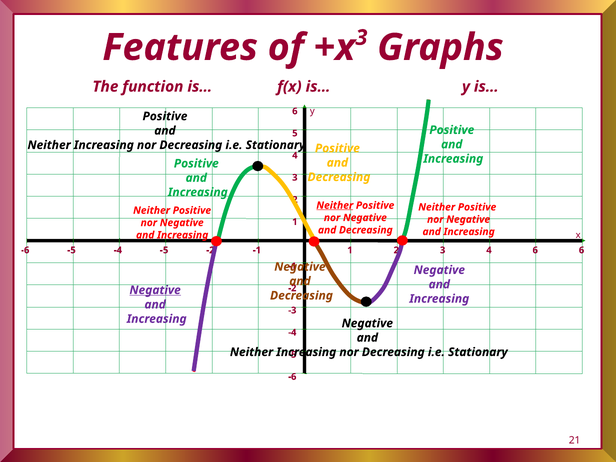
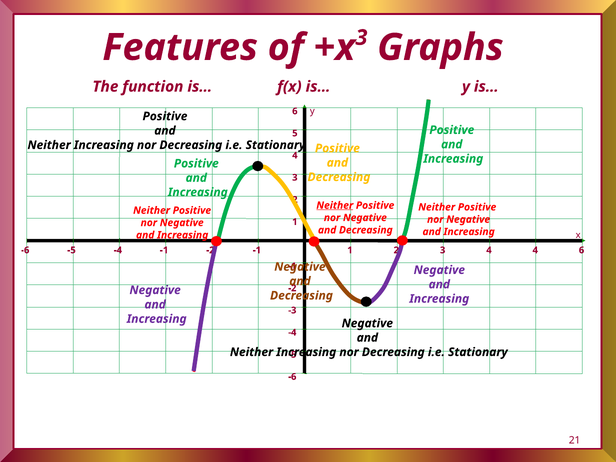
-4 -5: -5 -> -1
4 6: 6 -> 4
Negative at (155, 290) underline: present -> none
